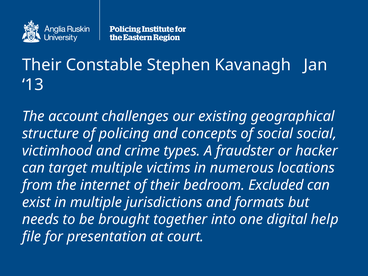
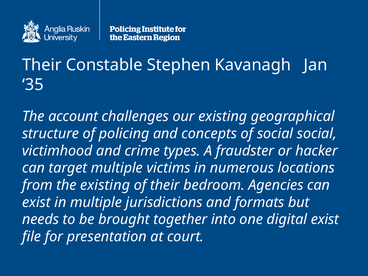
13: 13 -> 35
the internet: internet -> existing
Excluded: Excluded -> Agencies
digital help: help -> exist
